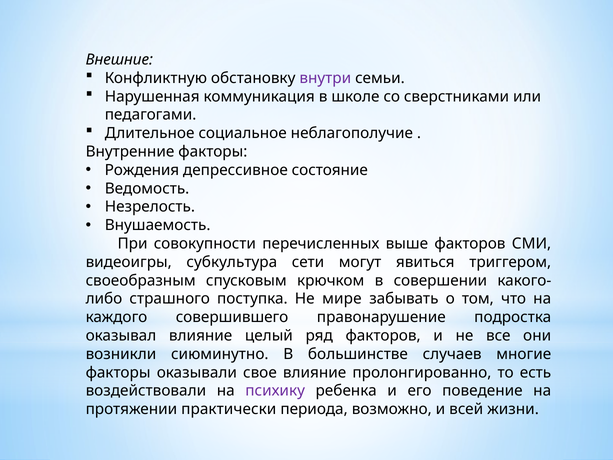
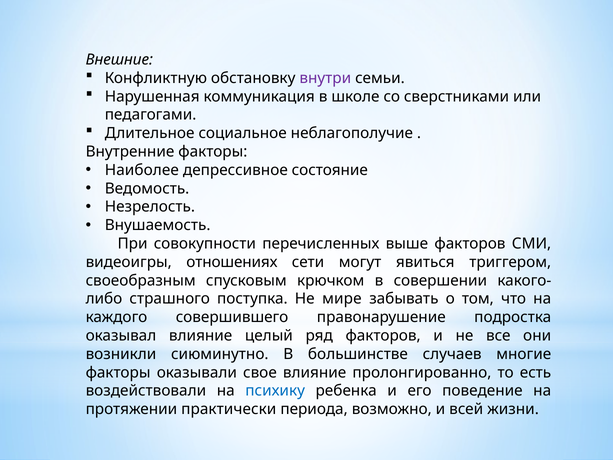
Рождения: Рождения -> Наиболее
субкультура: субкультура -> отношениях
психику colour: purple -> blue
